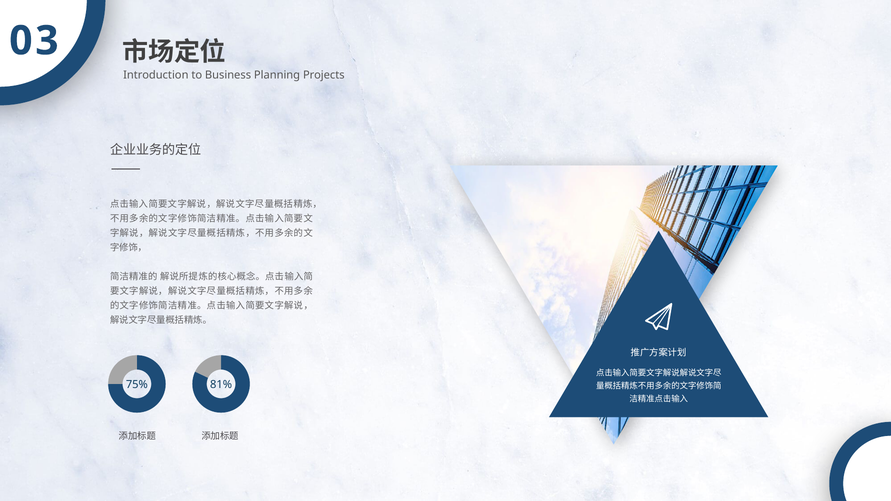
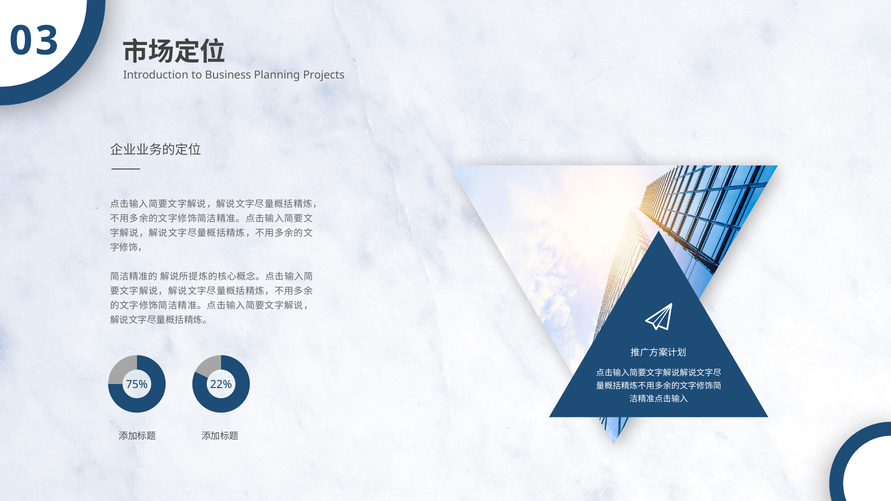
81%: 81% -> 22%
